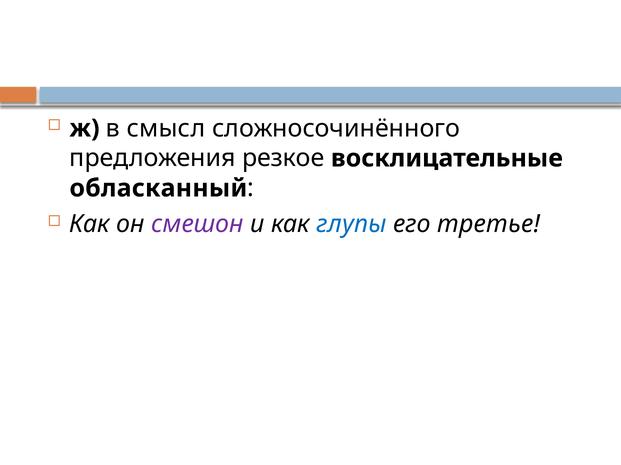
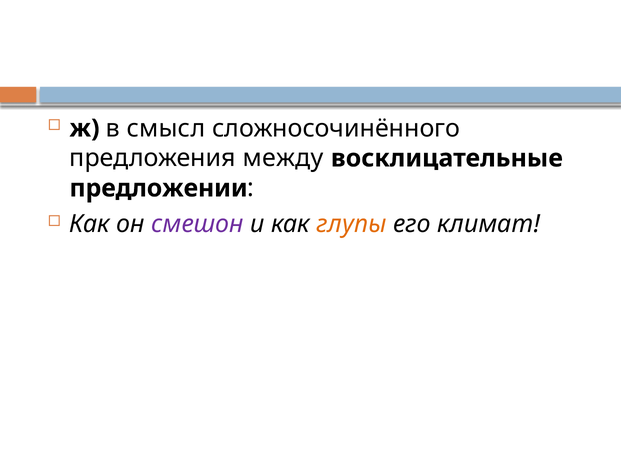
резкое: резкое -> между
обласканный: обласканный -> предложении
глупы colour: blue -> orange
третье: третье -> климат
